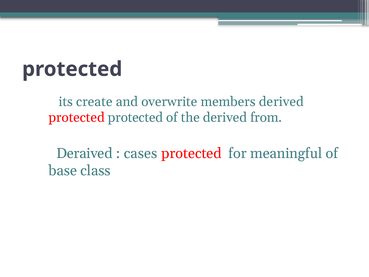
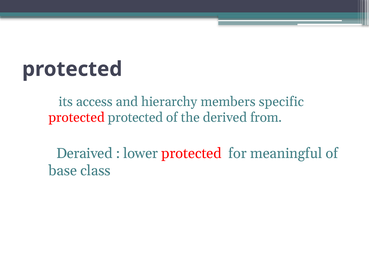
create: create -> access
overwrite: overwrite -> hierarchy
members derived: derived -> specific
cases: cases -> lower
